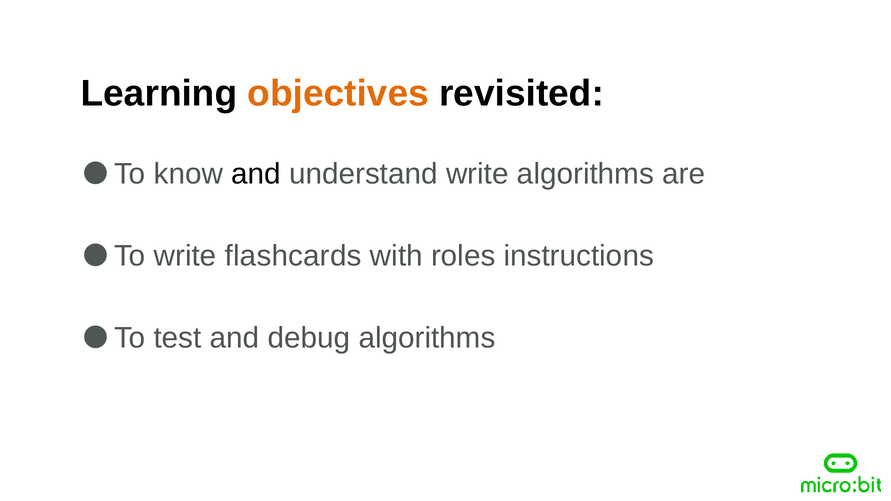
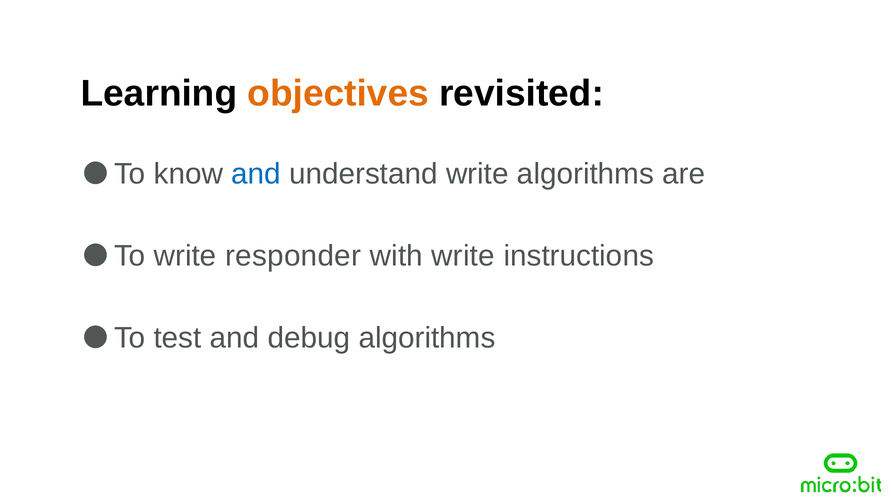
and at (256, 174) colour: black -> blue
flashcards: flashcards -> responder
with roles: roles -> write
